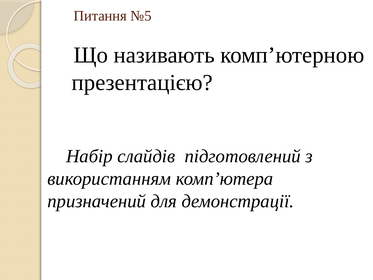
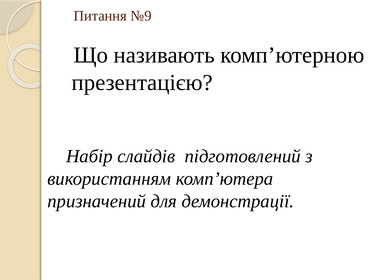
№5: №5 -> №9
